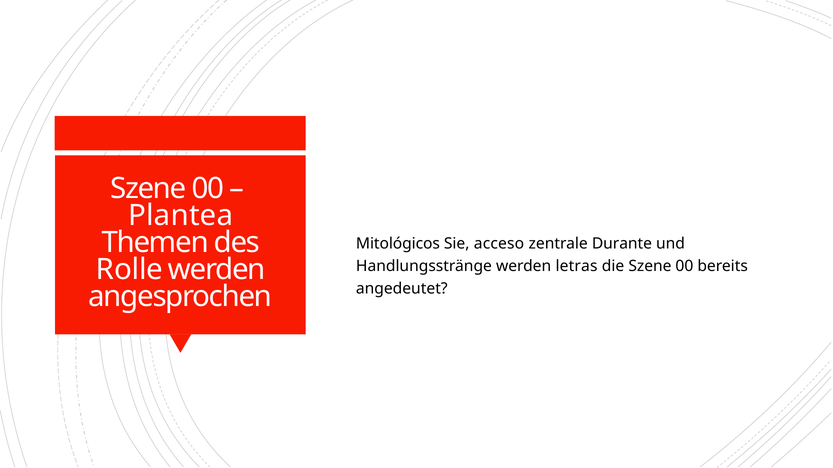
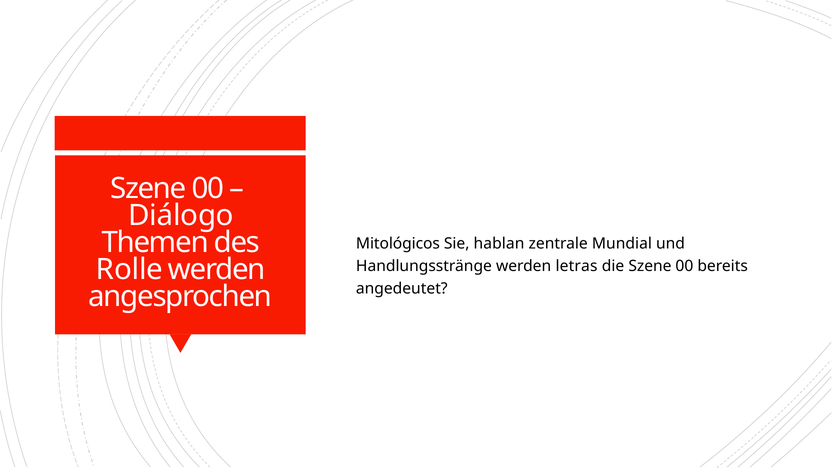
Plantea: Plantea -> Diálogo
acceso: acceso -> hablan
Durante: Durante -> Mundial
